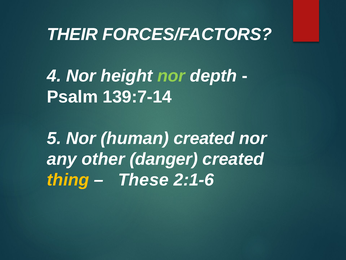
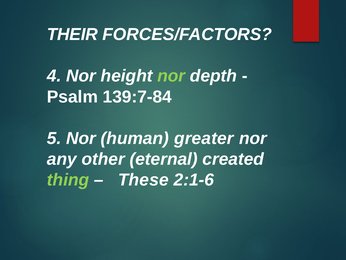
139:7-14: 139:7-14 -> 139:7-84
human created: created -> greater
danger: danger -> eternal
thing colour: yellow -> light green
